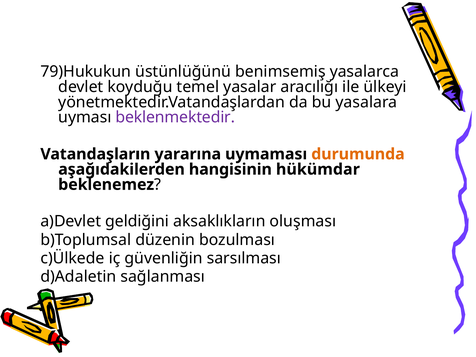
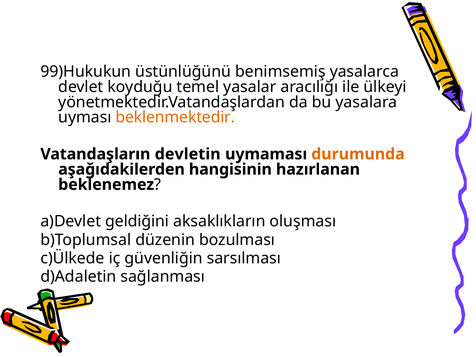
79)Hukukun: 79)Hukukun -> 99)Hukukun
beklenmektedir colour: purple -> orange
yararına: yararına -> devletin
hükümdar: hükümdar -> hazırlanan
